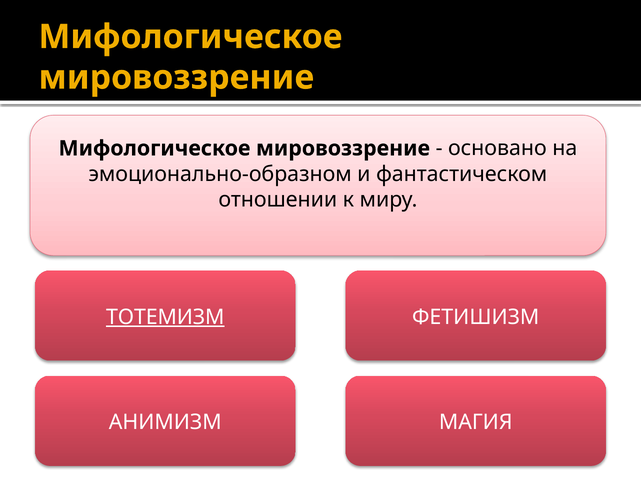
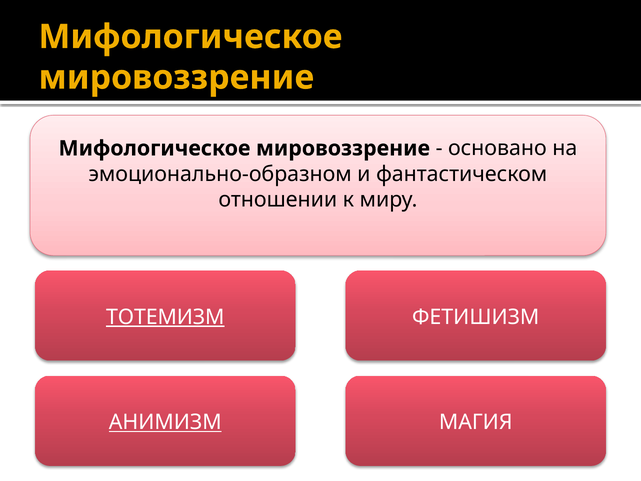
АНИМИЗМ underline: none -> present
